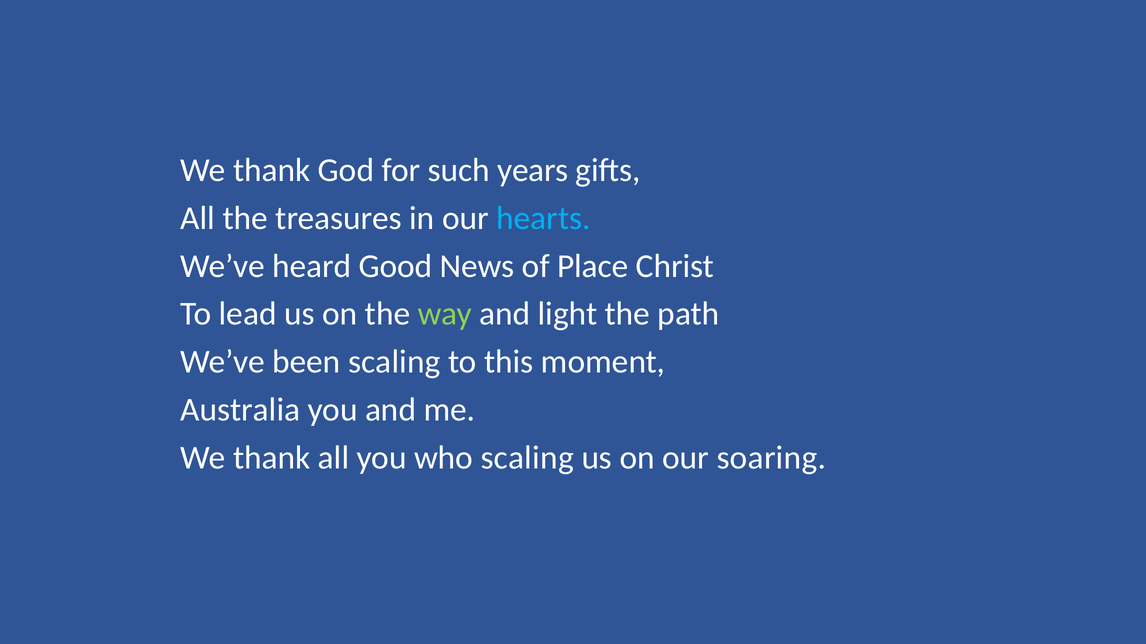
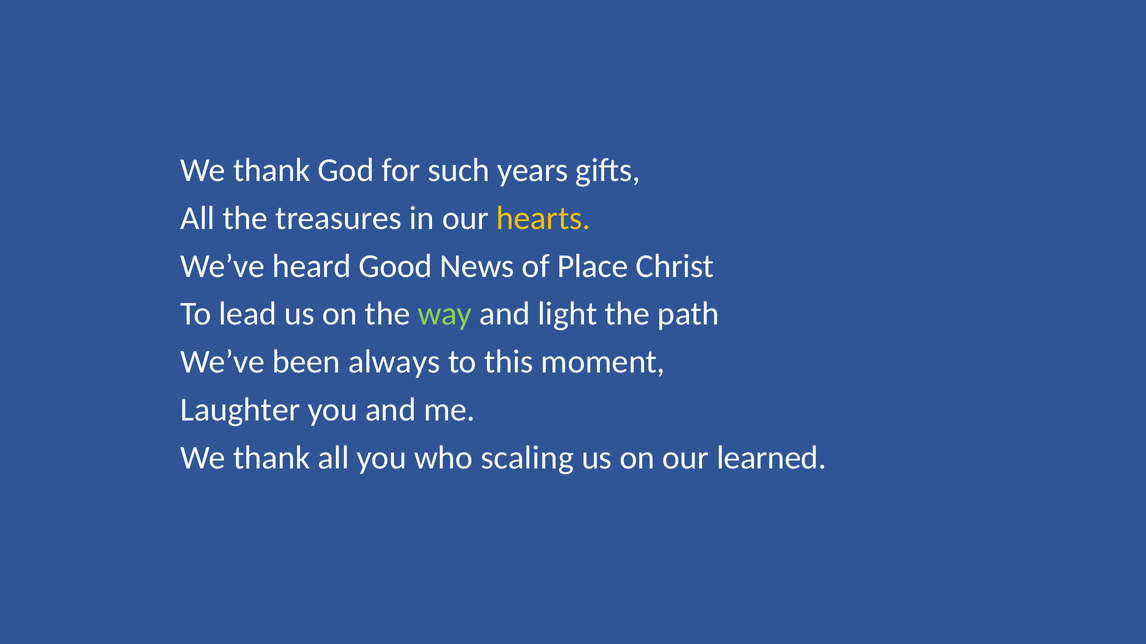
hearts colour: light blue -> yellow
been scaling: scaling -> always
Australia: Australia -> Laughter
soaring: soaring -> learned
